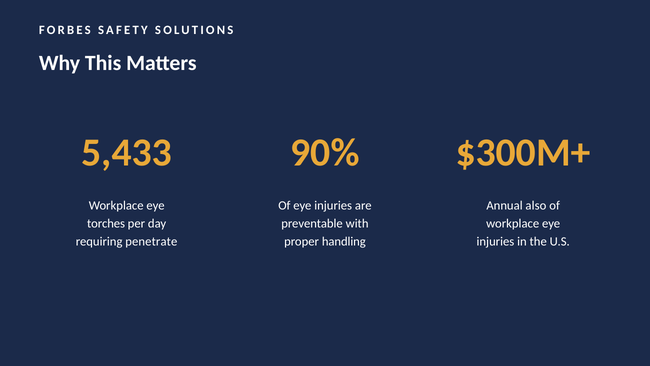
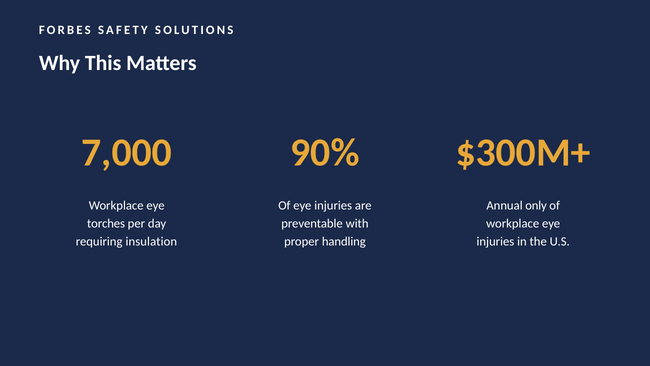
5,433: 5,433 -> 7,000
also: also -> only
penetrate: penetrate -> insulation
